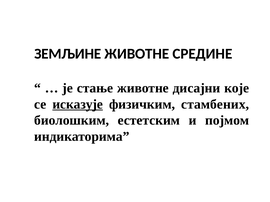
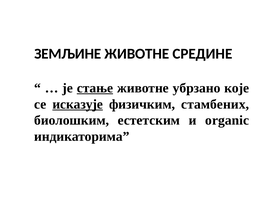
стање underline: none -> present
дисајни: дисајни -> убрзано
појмом: појмом -> organic
